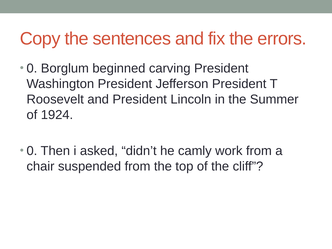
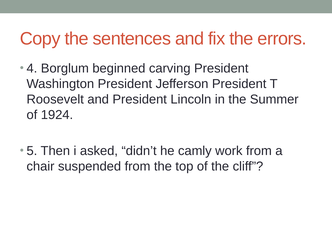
0 at (32, 68): 0 -> 4
0 at (32, 151): 0 -> 5
